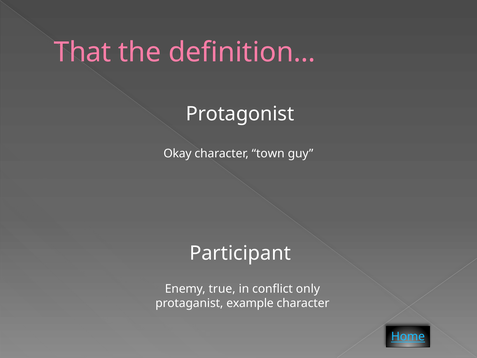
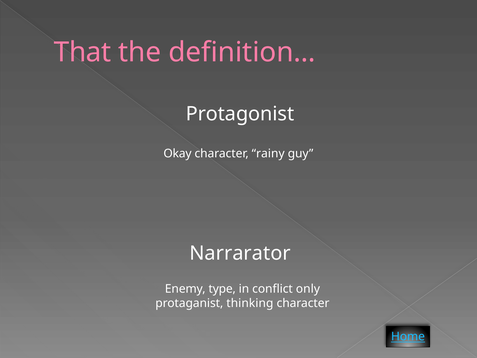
town: town -> rainy
Participant: Participant -> Narrarator
true: true -> type
example: example -> thinking
